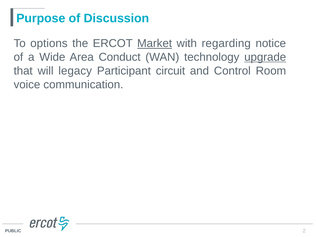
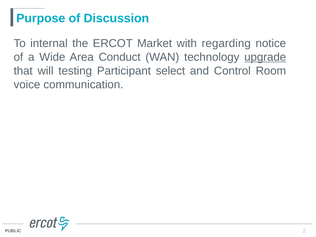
options: options -> internal
Market underline: present -> none
legacy: legacy -> testing
circuit: circuit -> select
